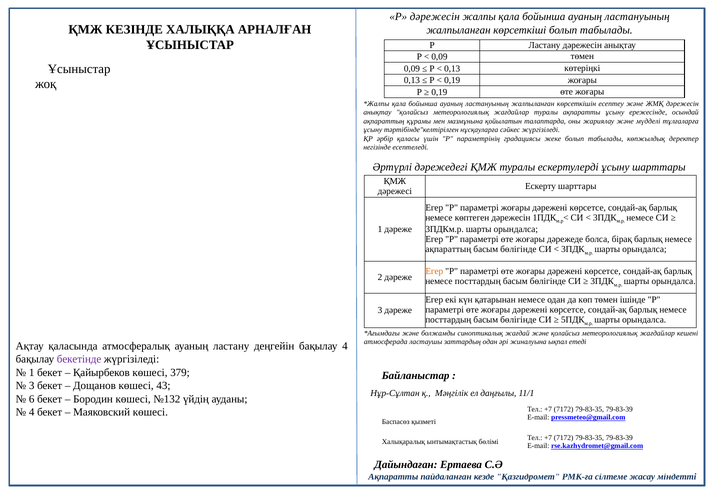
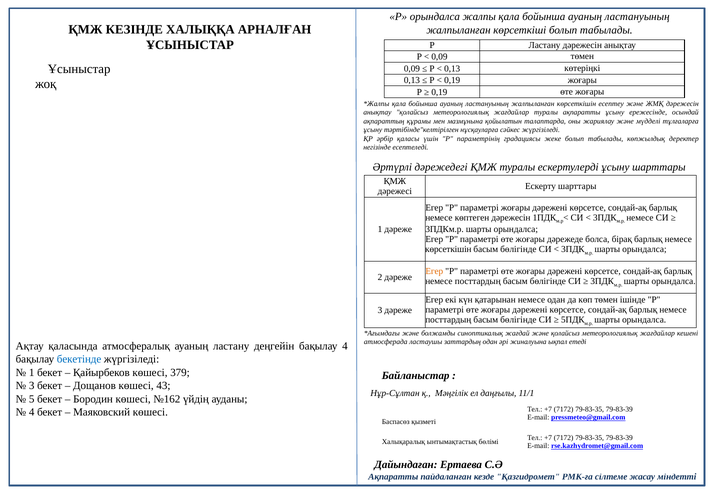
Р дәрежесін: дәрежесін -> орындалса
ақпараттың at (448, 249): ақпараттың -> көрсеткішін
бекетінде colour: purple -> blue
6: 6 -> 5
№132: №132 -> №162
